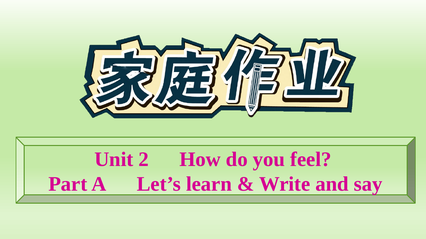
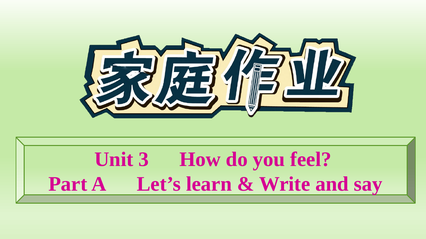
2: 2 -> 3
